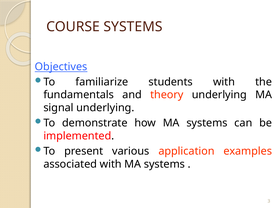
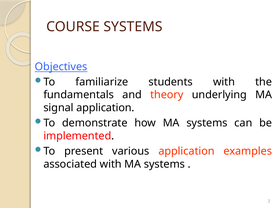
signal underlying: underlying -> application
